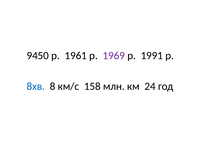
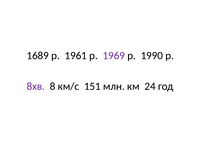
9450: 9450 -> 1689
1991: 1991 -> 1990
8хв colour: blue -> purple
158: 158 -> 151
